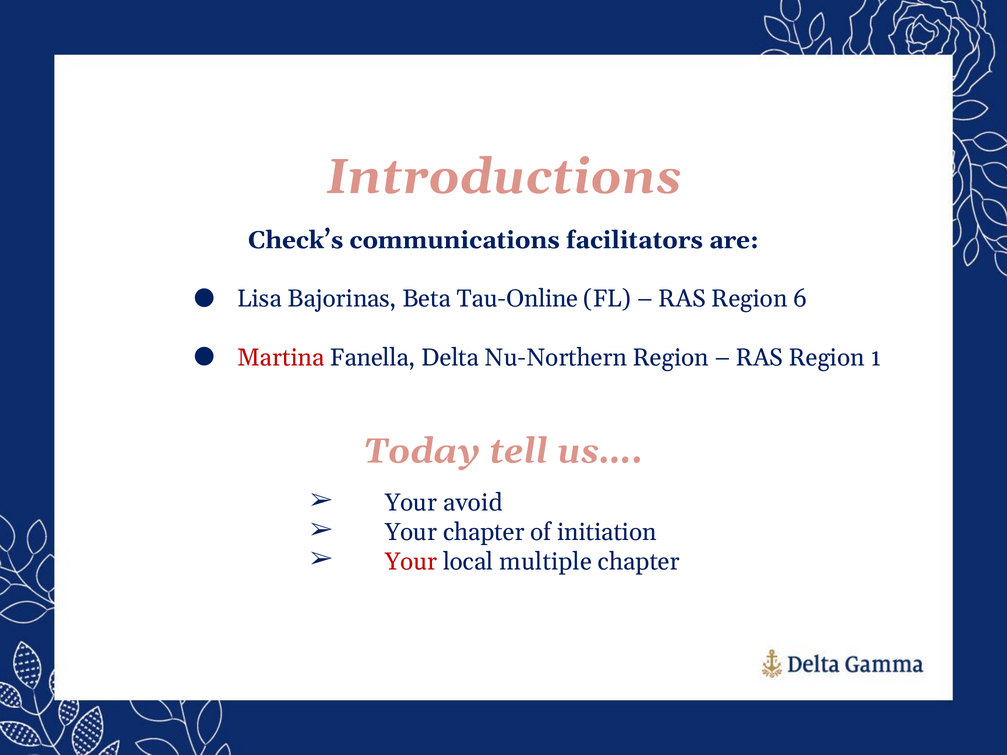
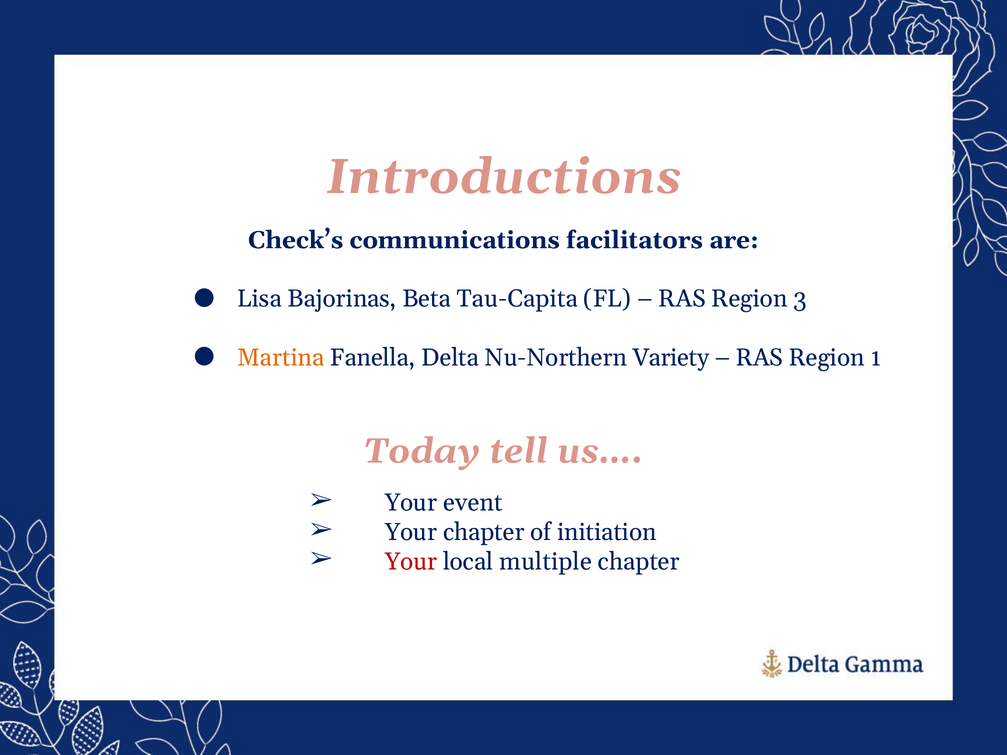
Tau-Online: Tau-Online -> Tau-Capita
6: 6 -> 3
Martina colour: red -> orange
Nu-Northern Region: Region -> Variety
avoid: avoid -> event
